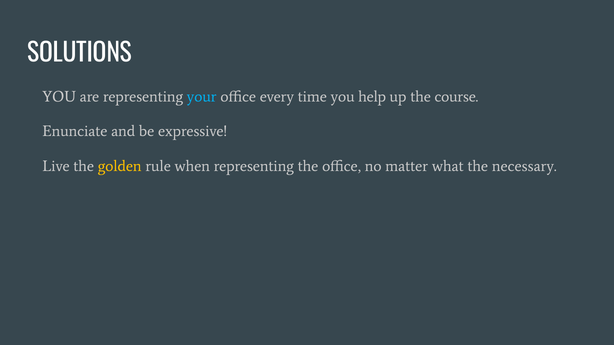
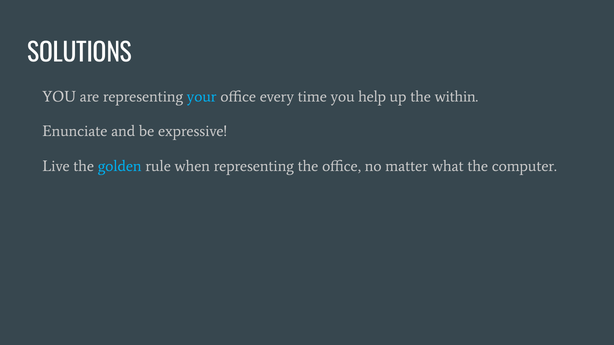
course: course -> within
golden colour: yellow -> light blue
necessary: necessary -> computer
